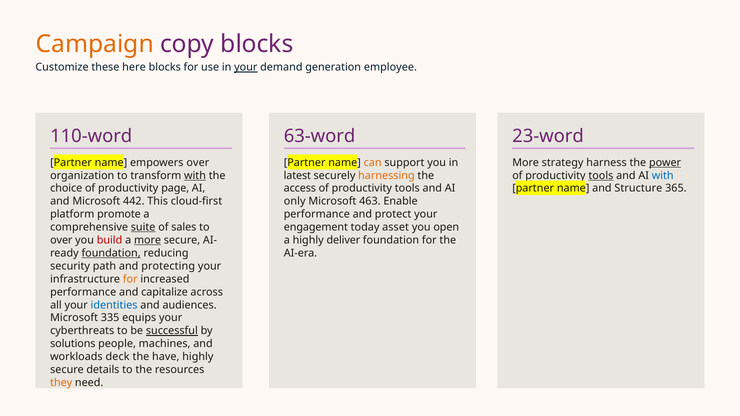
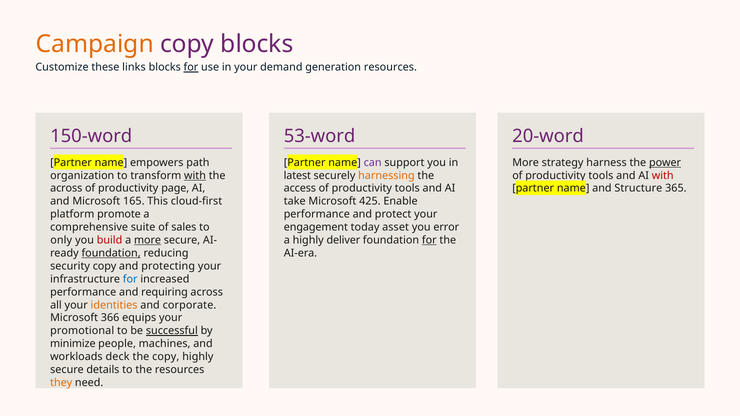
here: here -> links
for at (191, 67) underline: none -> present
your at (246, 67) underline: present -> none
generation employee: employee -> resources
110-word: 110-word -> 150-word
63-word: 63-word -> 53-word
23-word: 23-word -> 20-word
empowers over: over -> path
can colour: orange -> purple
tools at (601, 176) underline: present -> none
with at (663, 176) colour: blue -> red
choice at (66, 189): choice -> across
442: 442 -> 165
only: only -> take
463: 463 -> 425
suite underline: present -> none
open: open -> error
over at (61, 240): over -> only
for at (429, 240) underline: none -> present
security path: path -> copy
for at (130, 279) colour: orange -> blue
capitalize: capitalize -> requiring
identities colour: blue -> orange
audiences: audiences -> corporate
335: 335 -> 366
cyberthreats: cyberthreats -> promotional
solutions: solutions -> minimize
the have: have -> copy
